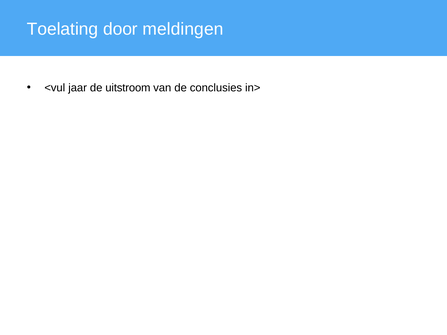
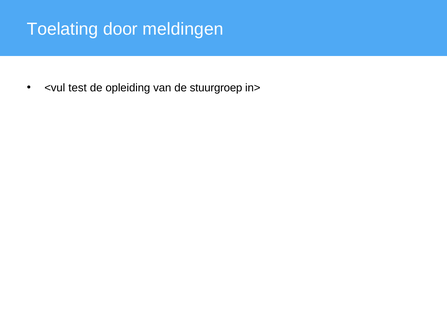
jaar: jaar -> test
uitstroom: uitstroom -> opleiding
conclusies: conclusies -> stuurgroep
